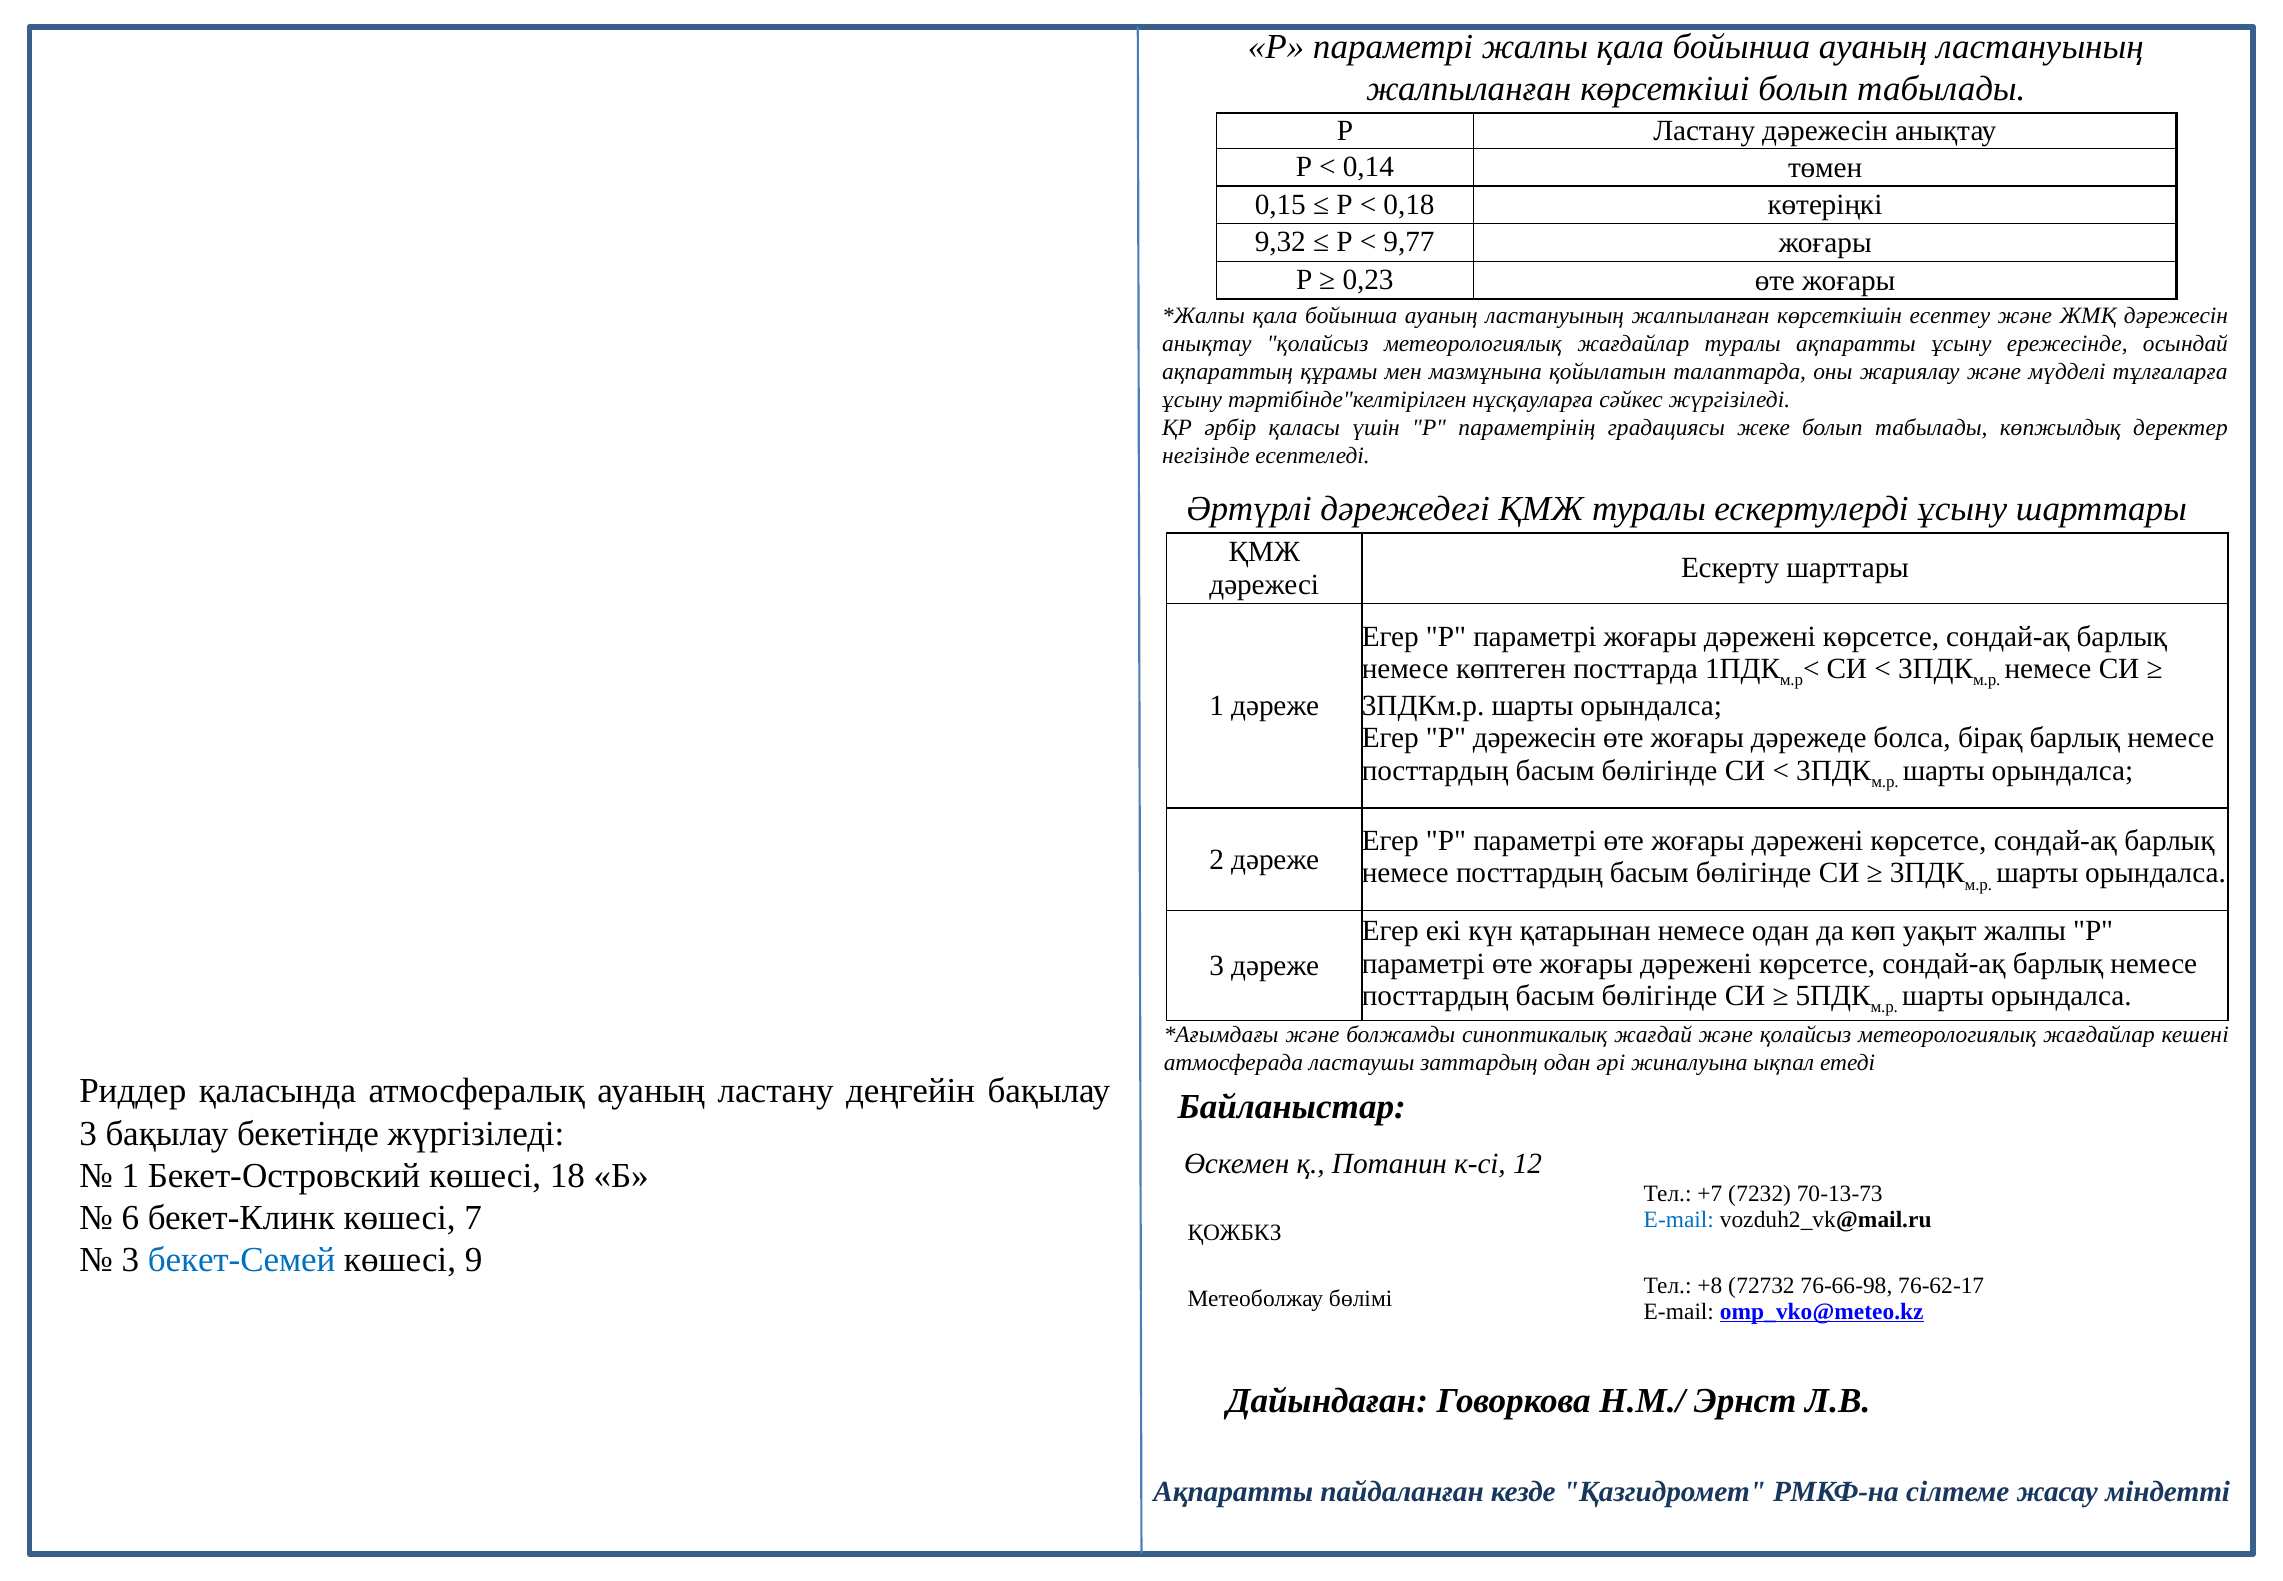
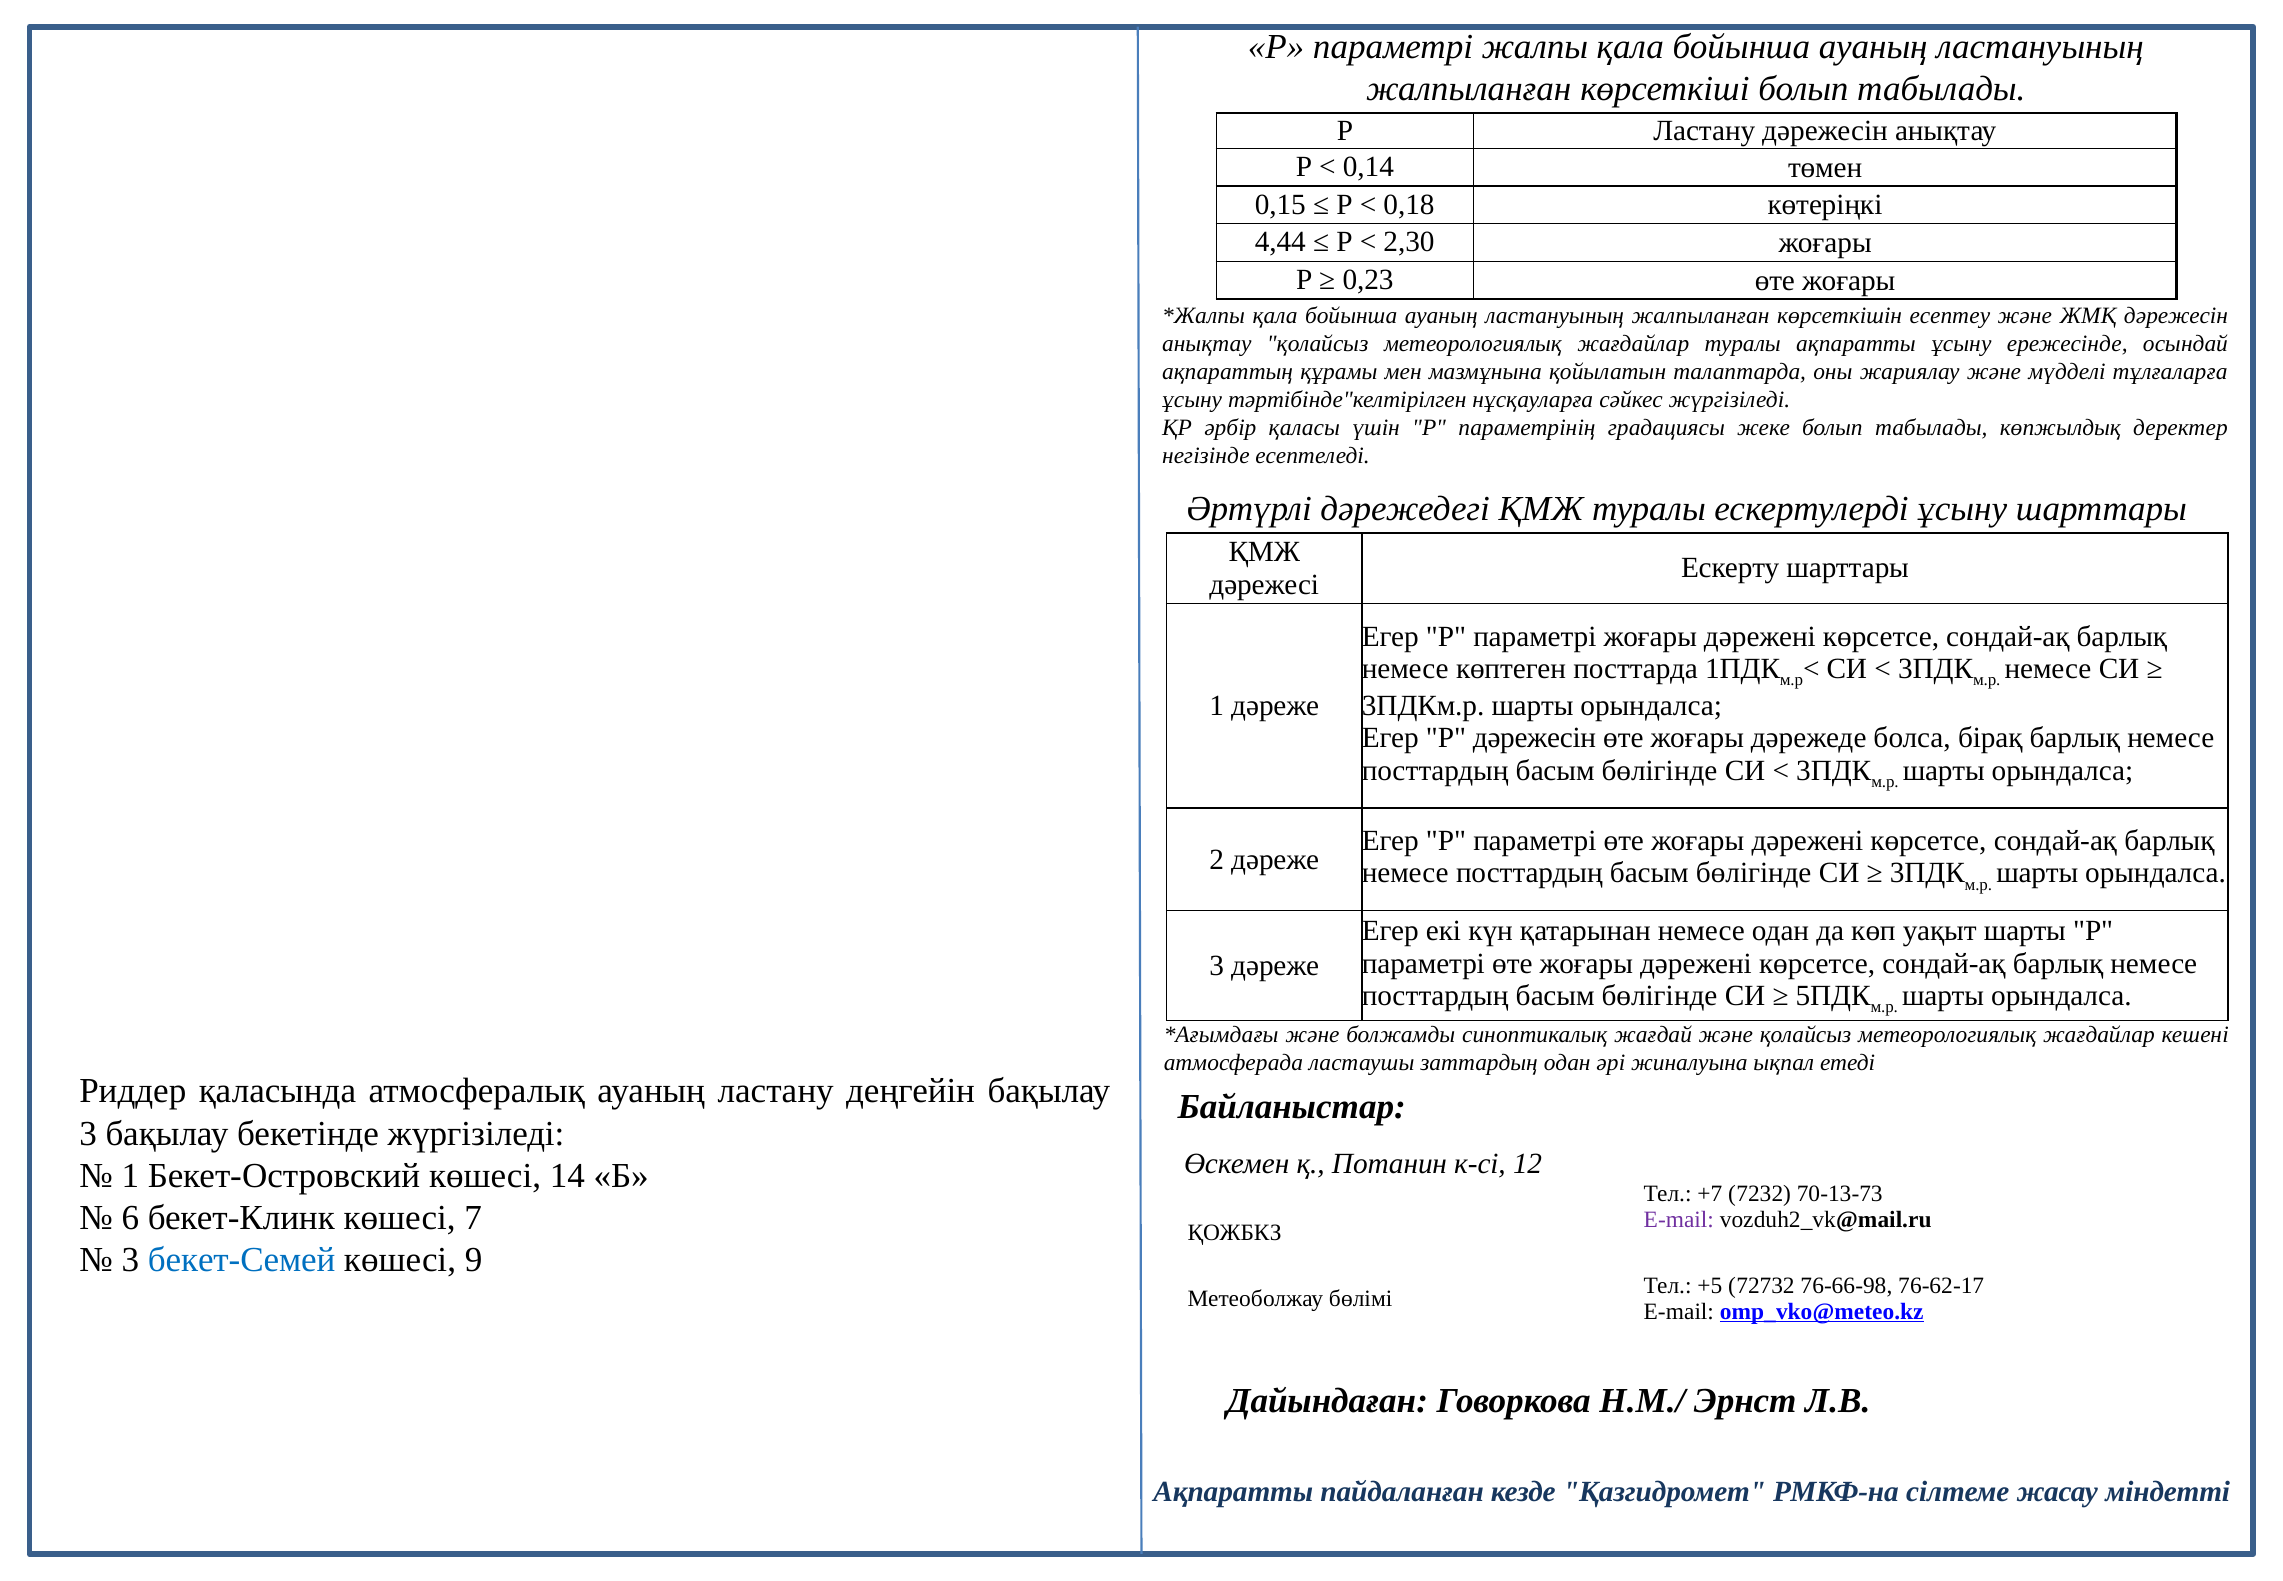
9,32: 9,32 -> 4,44
9,77: 9,77 -> 2,30
уақыт жалпы: жалпы -> шарты
18: 18 -> 14
E-mail at (1679, 1220) colour: blue -> purple
+8: +8 -> +5
